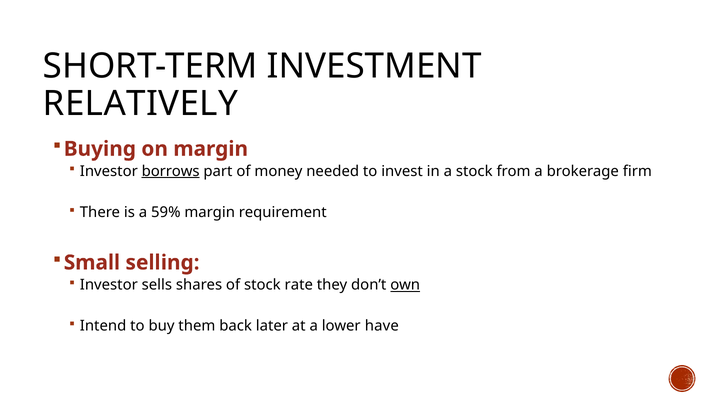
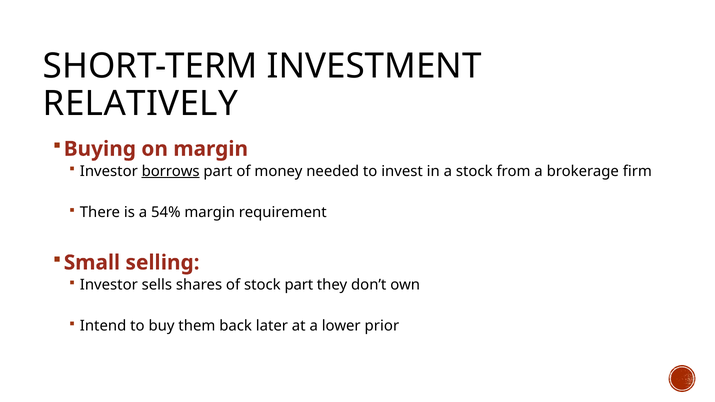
59%: 59% -> 54%
stock rate: rate -> part
own underline: present -> none
have: have -> prior
